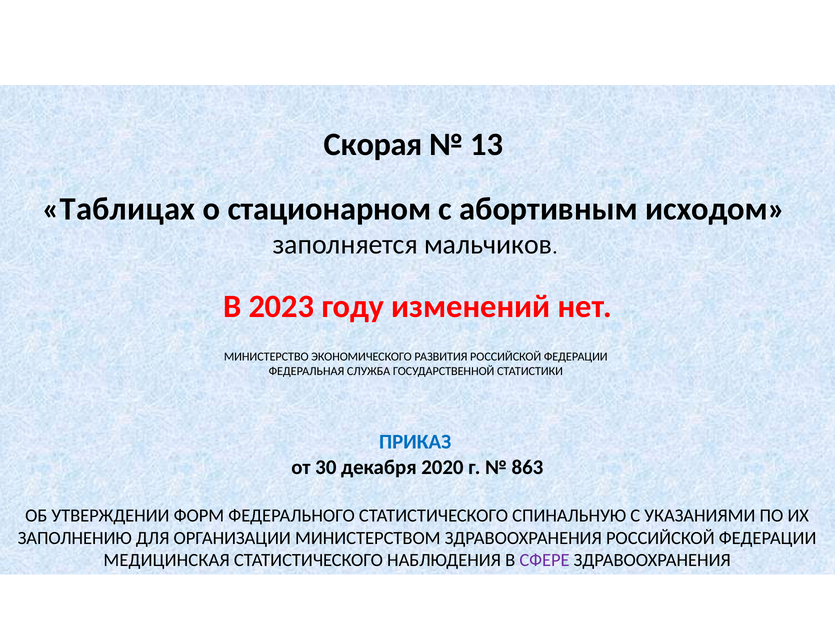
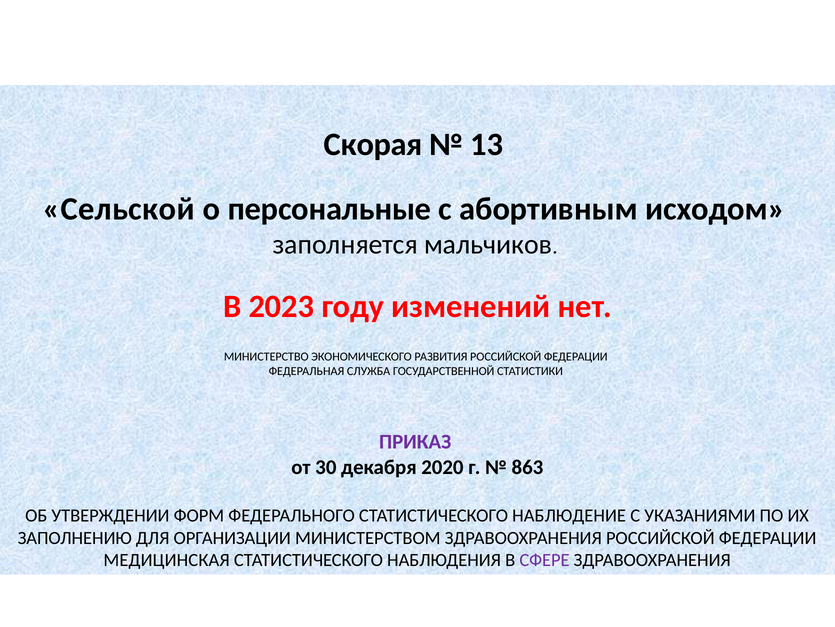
Таблицах: Таблицах -> Сельской
стационарном: стационарном -> персональные
ПРИКАЗ colour: blue -> purple
СПИНАЛЬНУЮ: СПИНАЛЬНУЮ -> НАБЛЮДЕНИЕ
